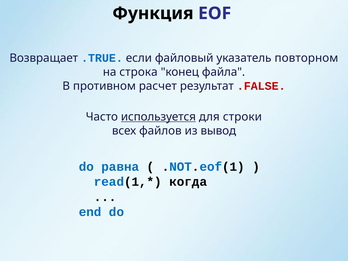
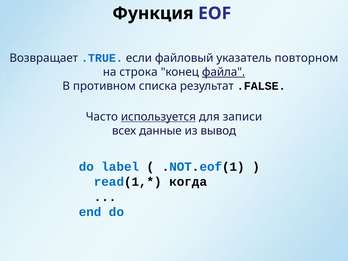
файла underline: none -> present
расчет: расчет -> списка
.FALSE colour: red -> black
строки: строки -> записи
файлов: файлов -> данные
равна: равна -> label
